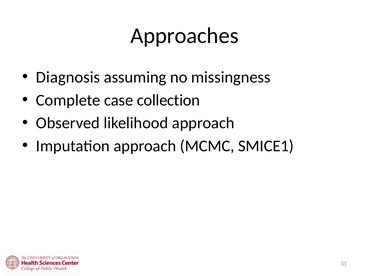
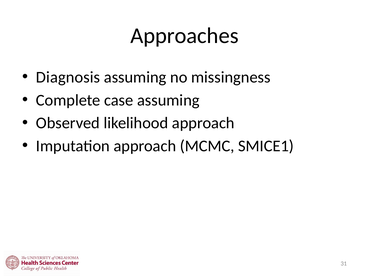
case collection: collection -> assuming
